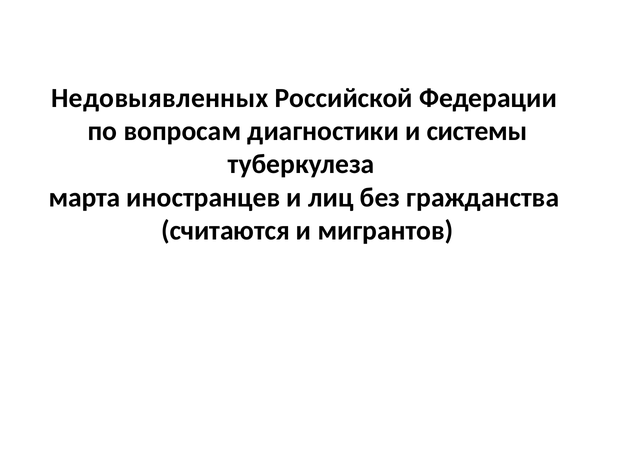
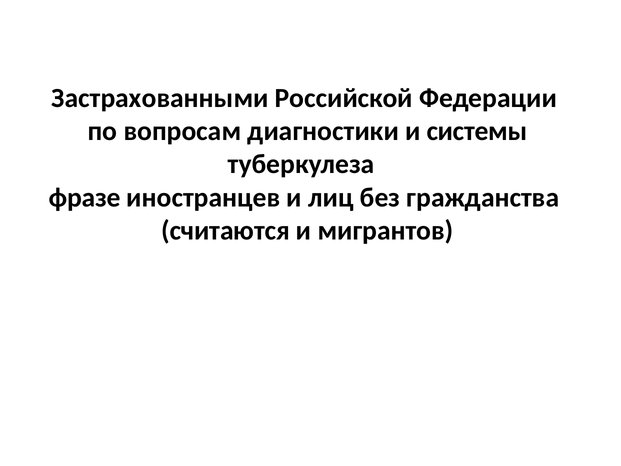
Недовыявленных: Недовыявленных -> Застрахованными
марта: марта -> фразе
